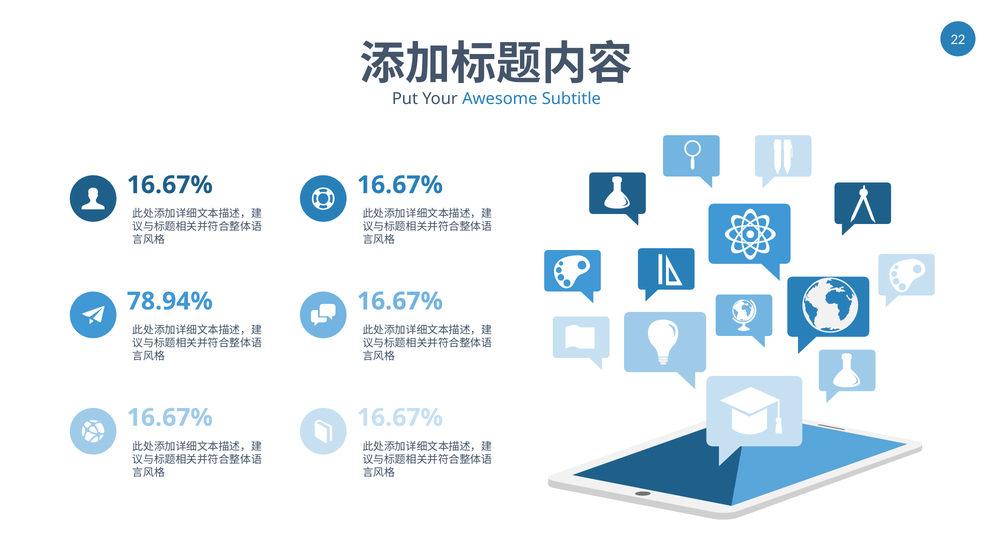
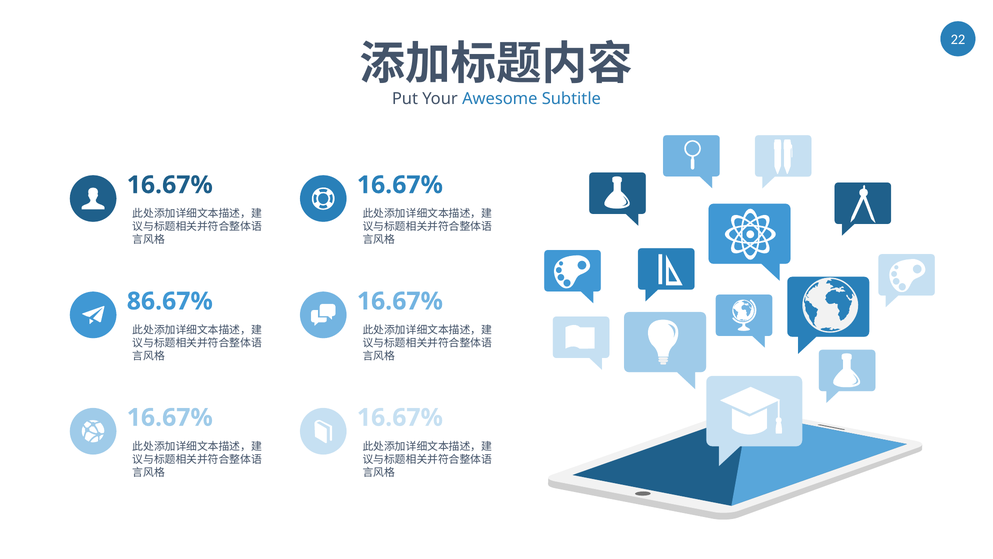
78.94%: 78.94% -> 86.67%
